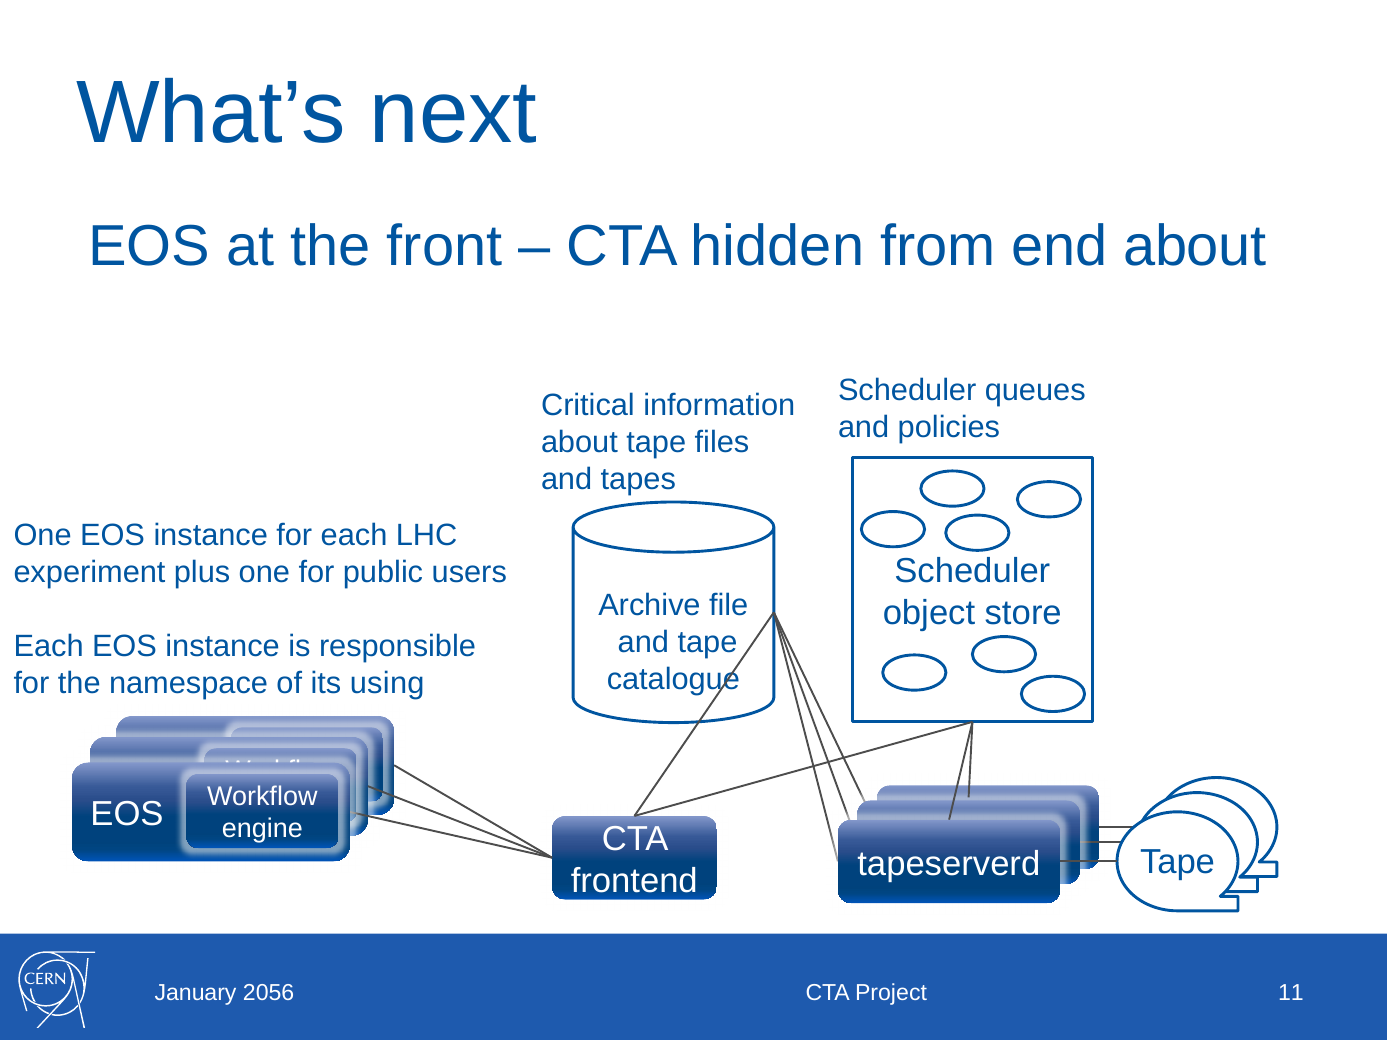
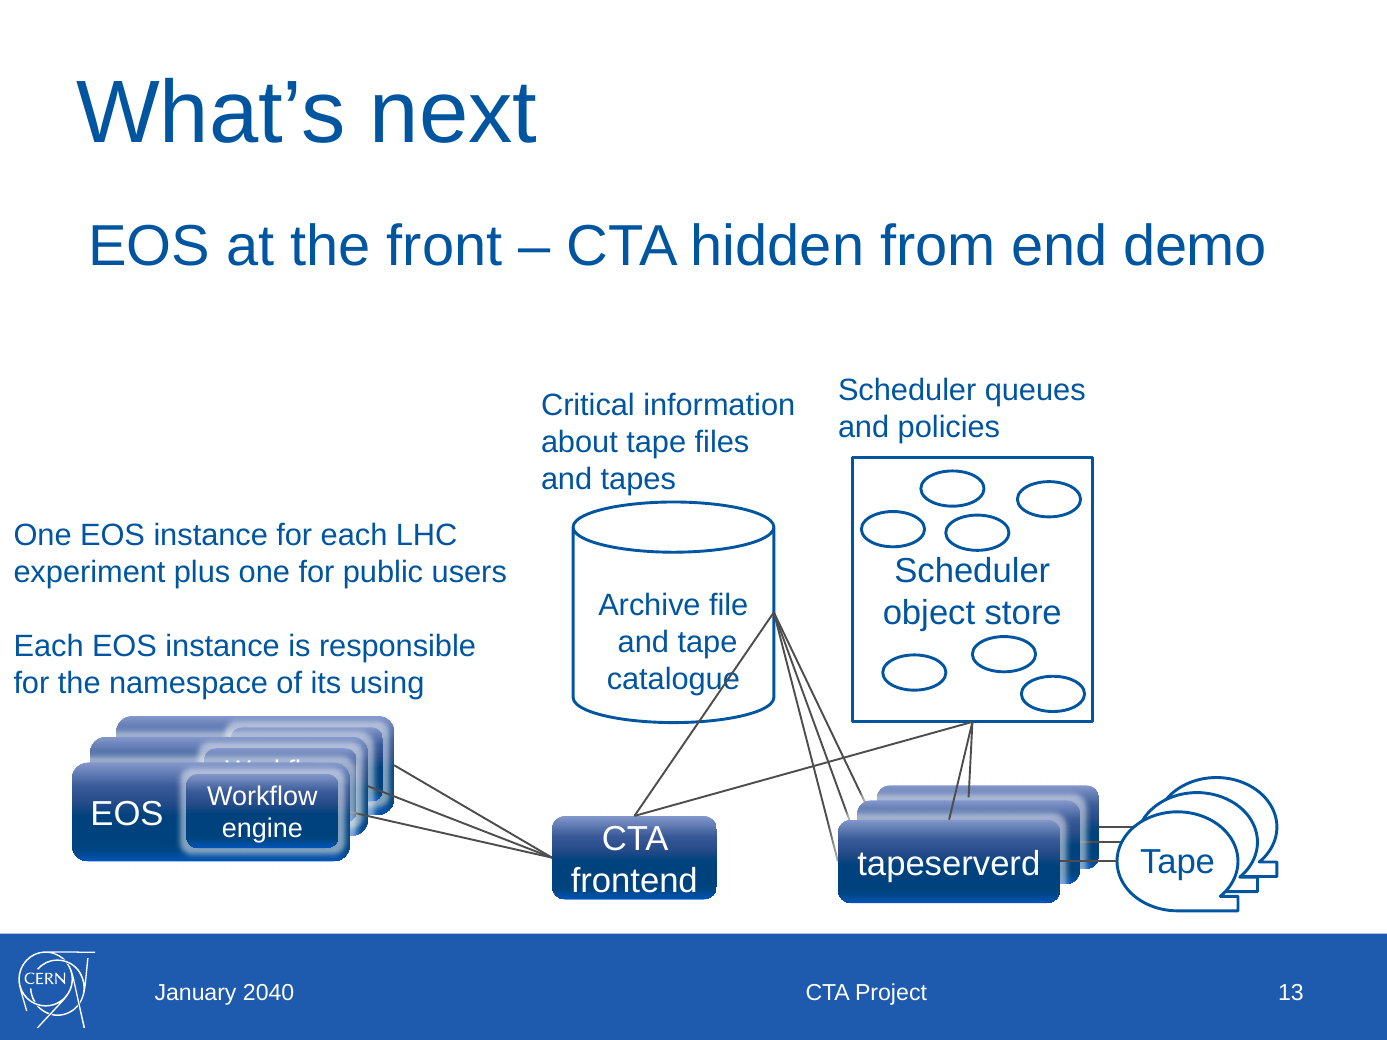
end about: about -> demo
2056: 2056 -> 2040
11: 11 -> 13
